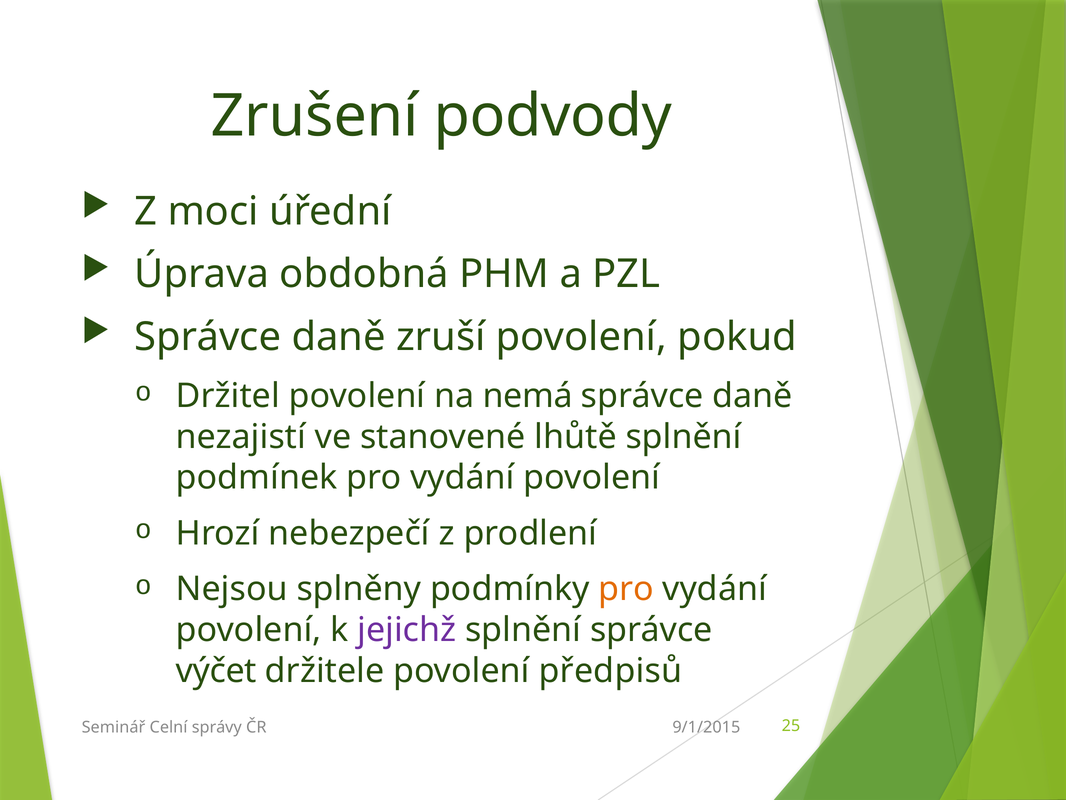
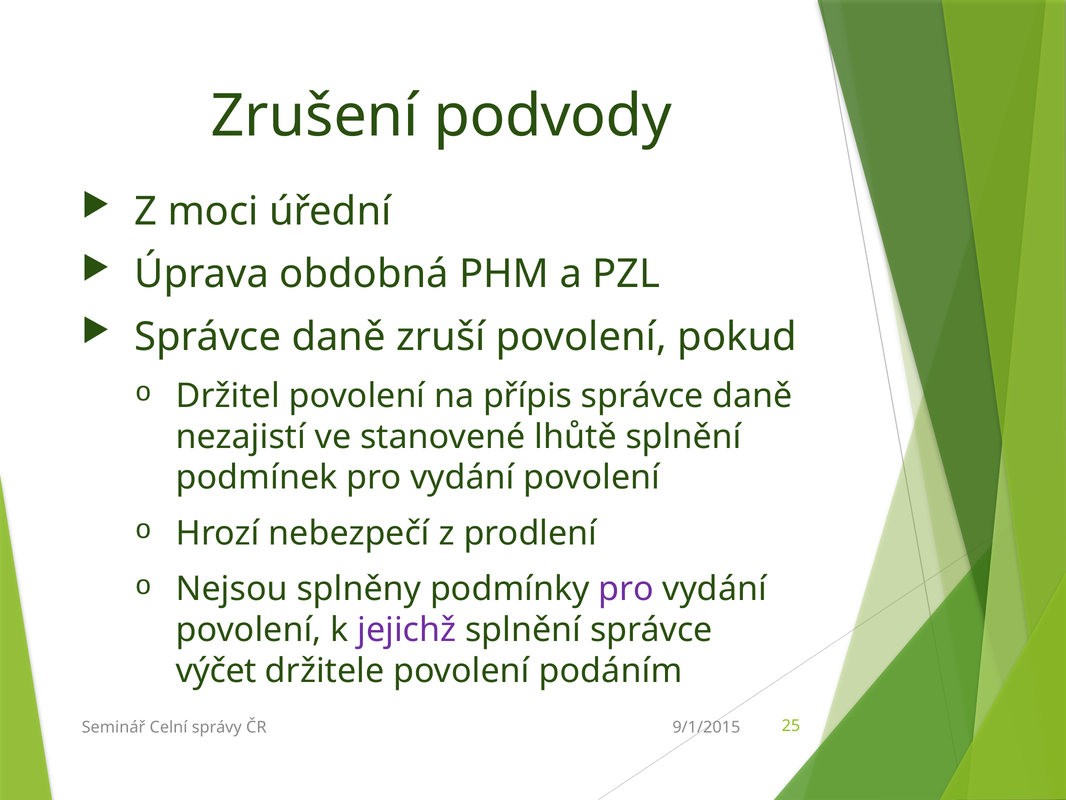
nemá: nemá -> přípis
pro at (626, 589) colour: orange -> purple
předpisů: předpisů -> podáním
